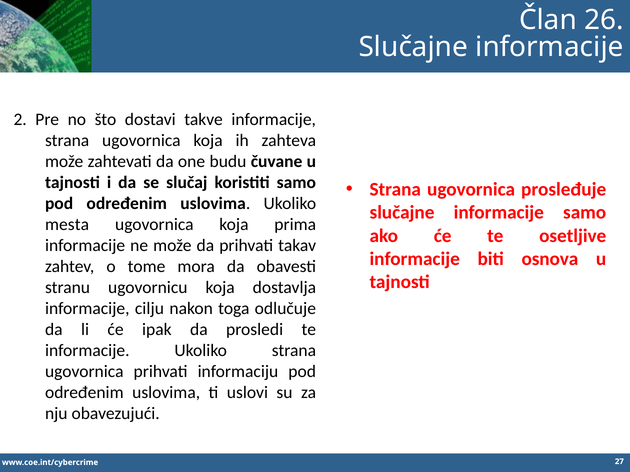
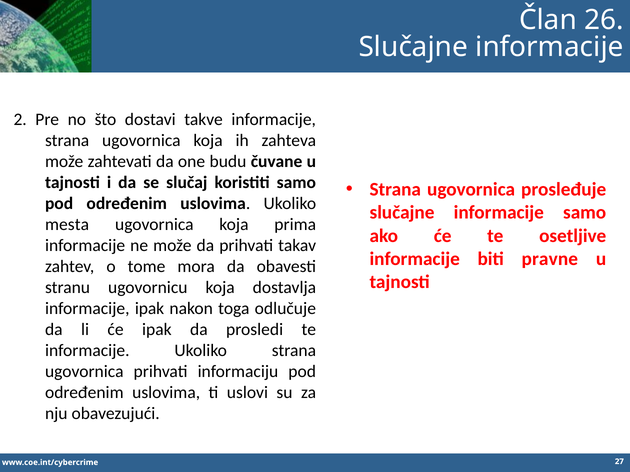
osnova: osnova -> pravne
informacije cilju: cilju -> ipak
